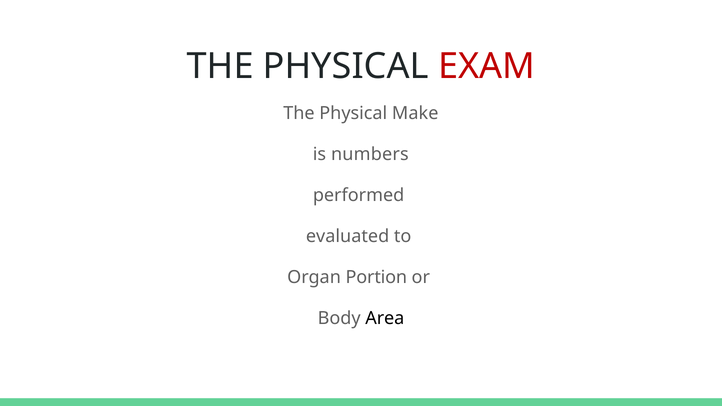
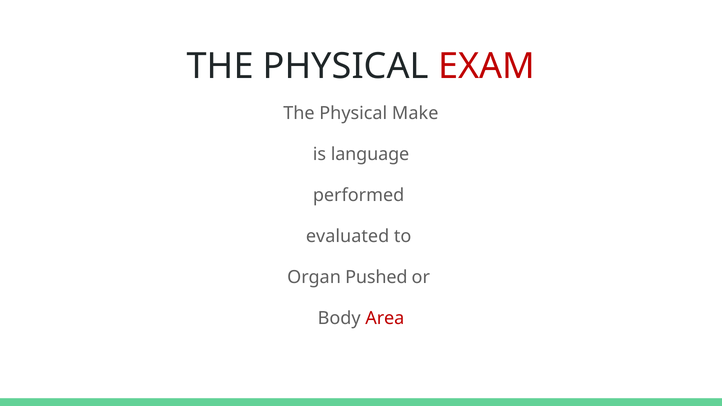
numbers: numbers -> language
Portion: Portion -> Pushed
Area colour: black -> red
